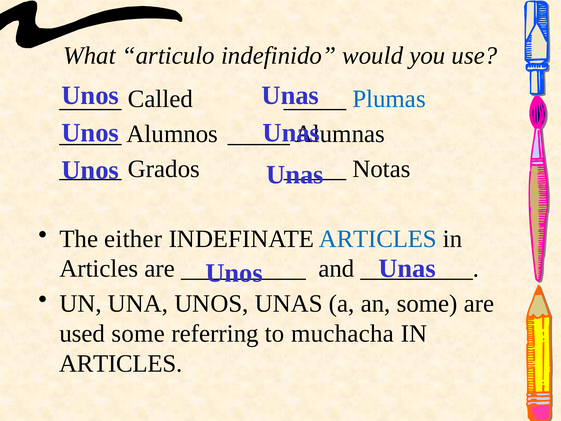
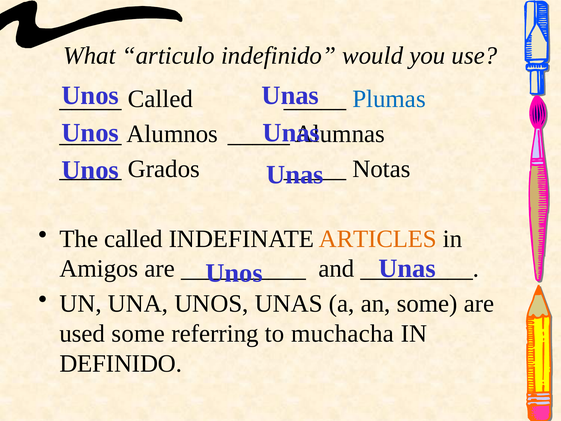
The either: either -> called
ARTICLES at (378, 239) colour: blue -> orange
Articles at (99, 269): Articles -> Amigos
ARTICLES at (121, 363): ARTICLES -> DEFINIDO
